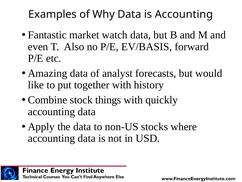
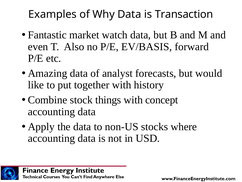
is Accounting: Accounting -> Transaction
quickly: quickly -> concept
